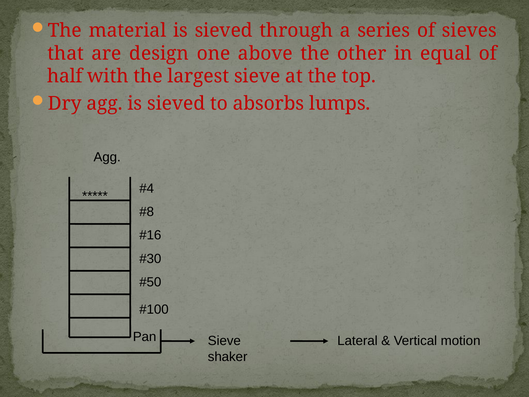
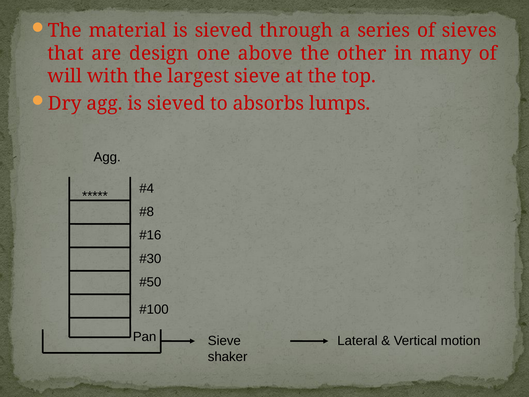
equal: equal -> many
half: half -> will
